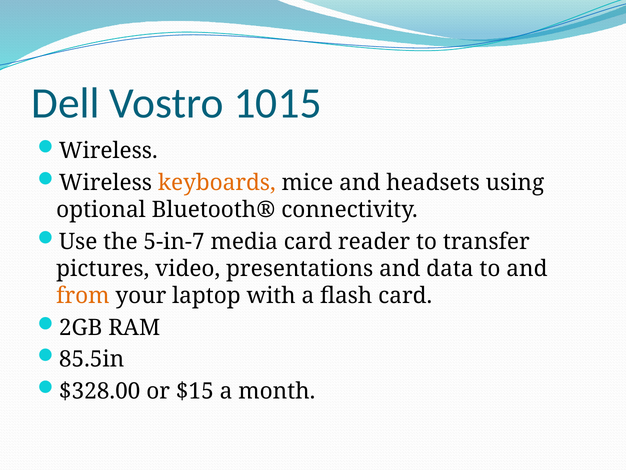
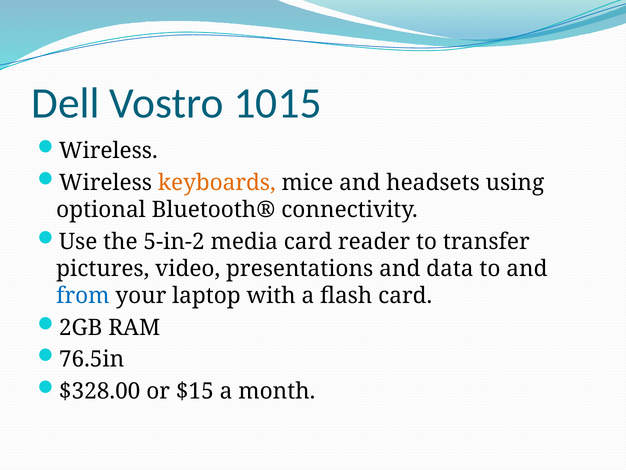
5-in-7: 5-in-7 -> 5-in-2
from colour: orange -> blue
85.5in: 85.5in -> 76.5in
